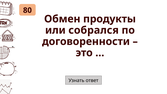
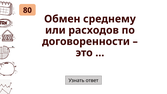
продукты: продукты -> среднему
собрался: собрался -> расходов
